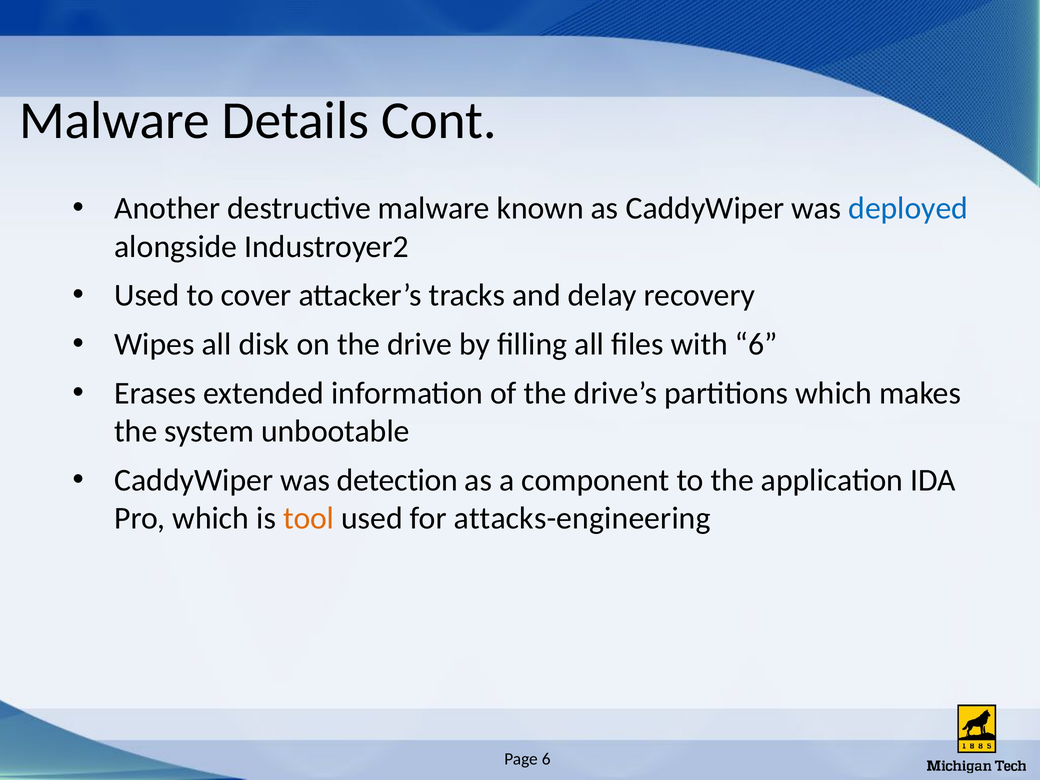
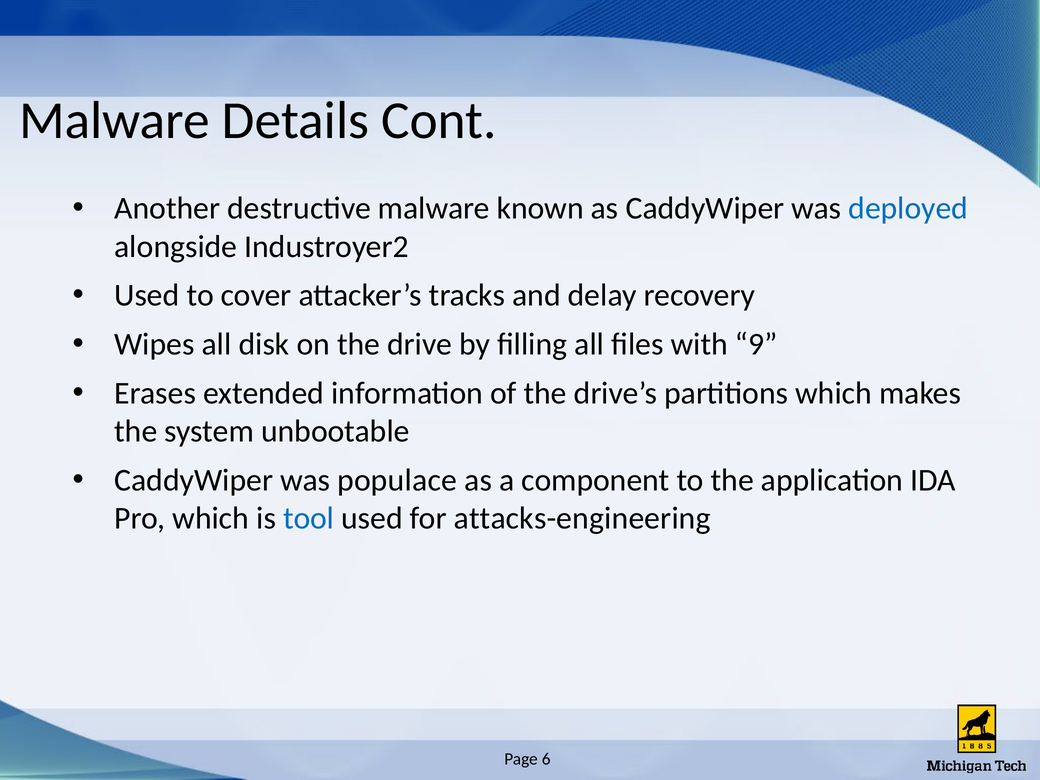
with 6: 6 -> 9
detection: detection -> populace
tool colour: orange -> blue
